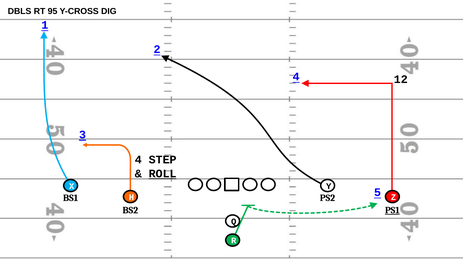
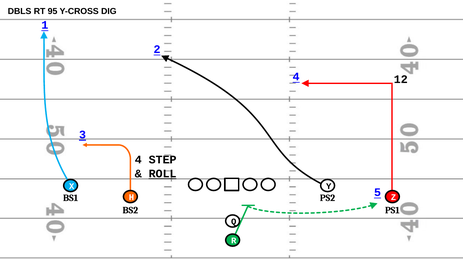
PS1 underline: present -> none
